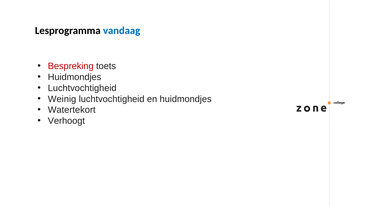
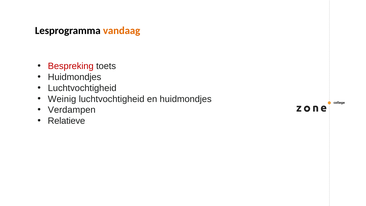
vandaag colour: blue -> orange
Watertekort: Watertekort -> Verdampen
Verhoogt: Verhoogt -> Relatieve
